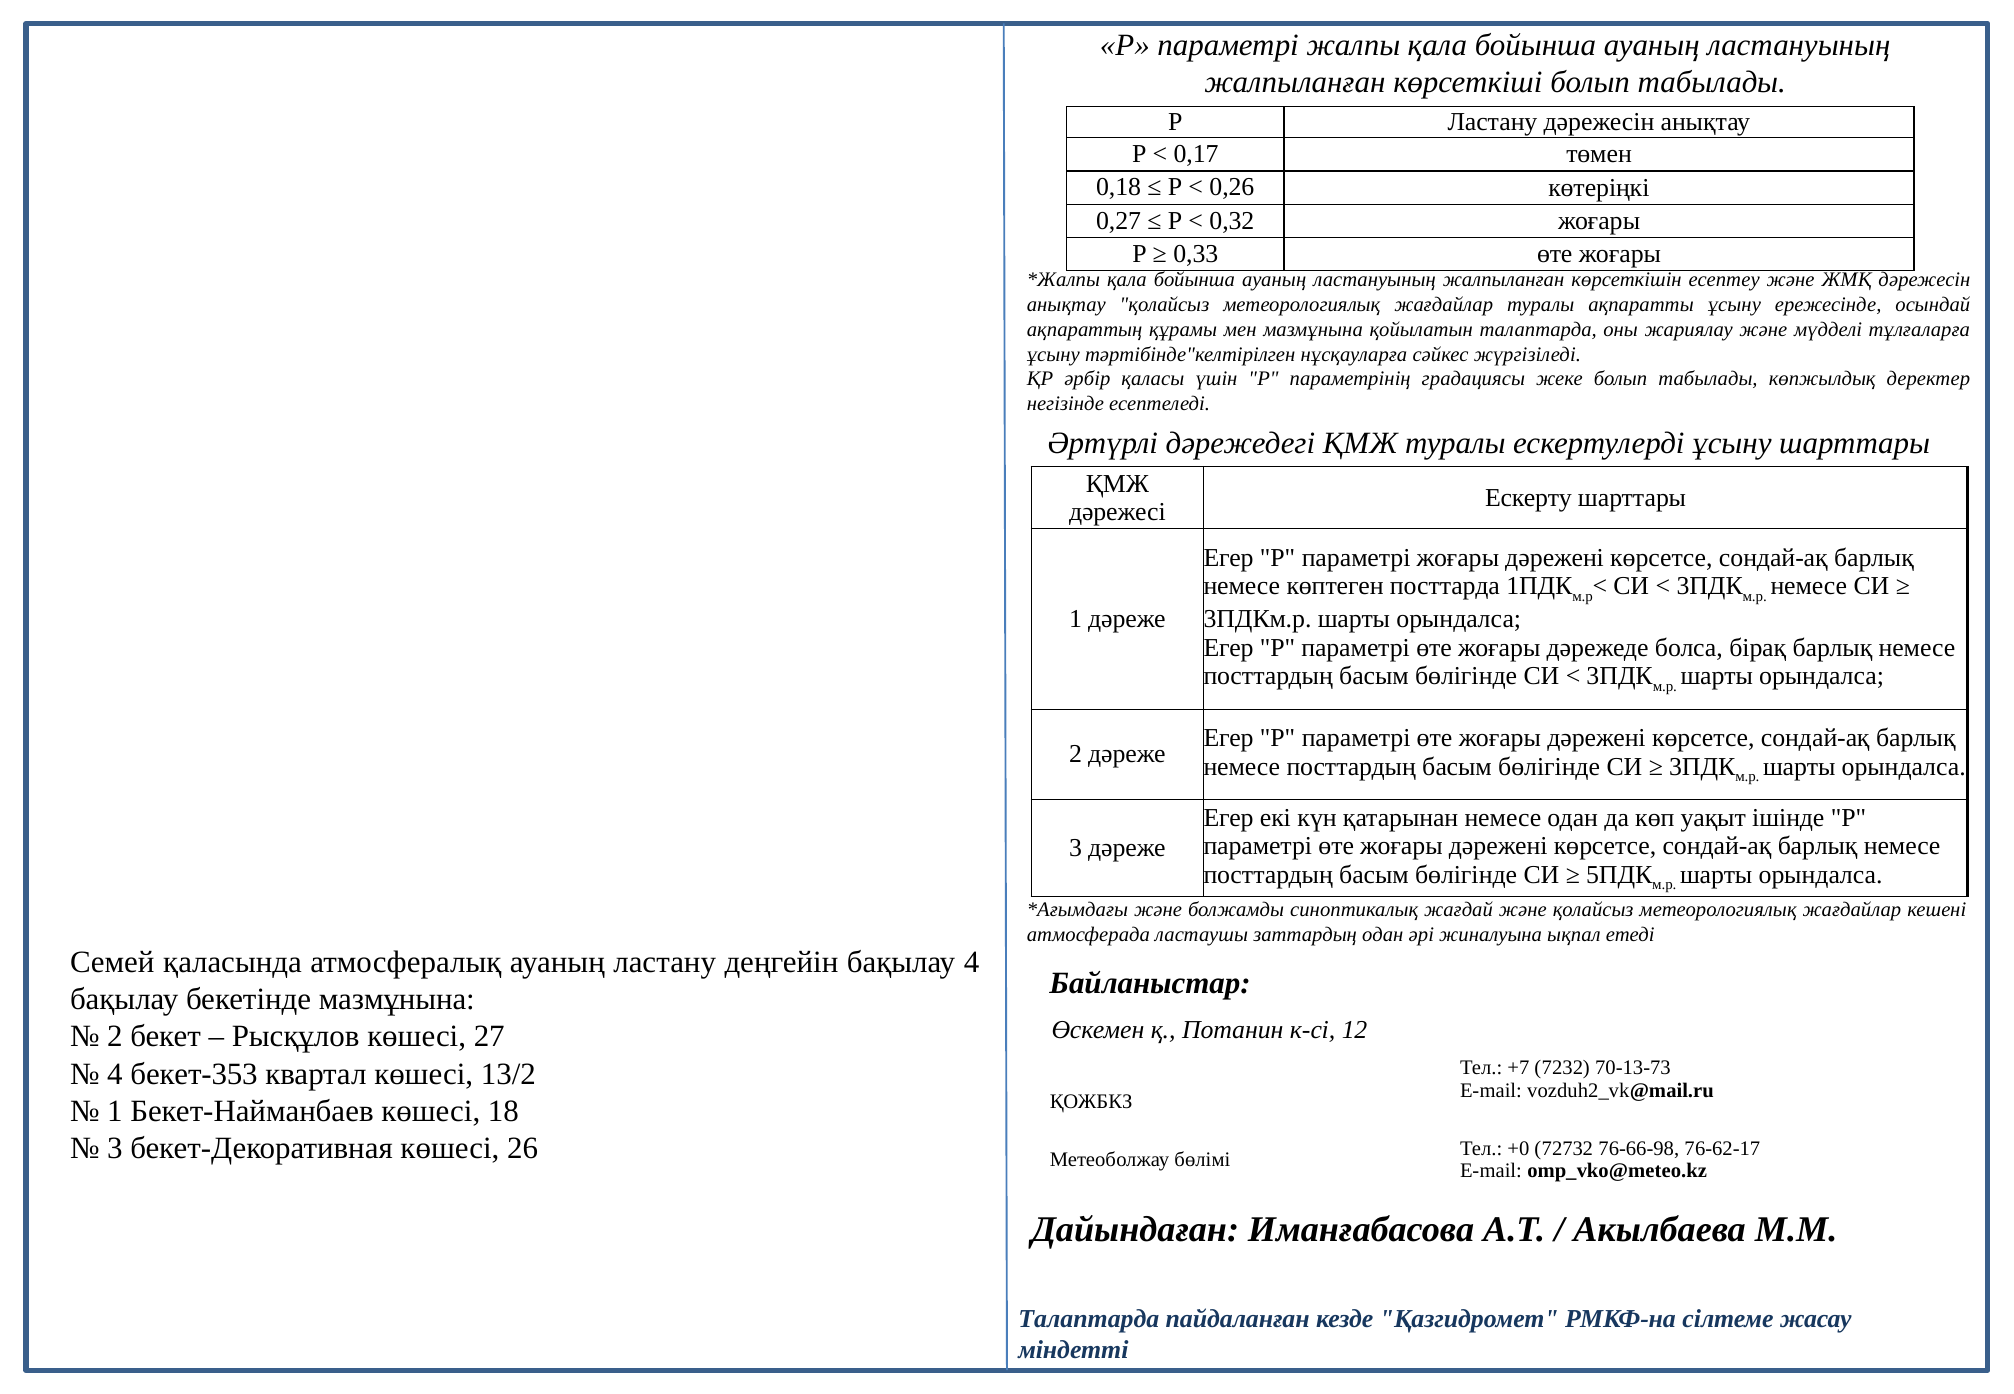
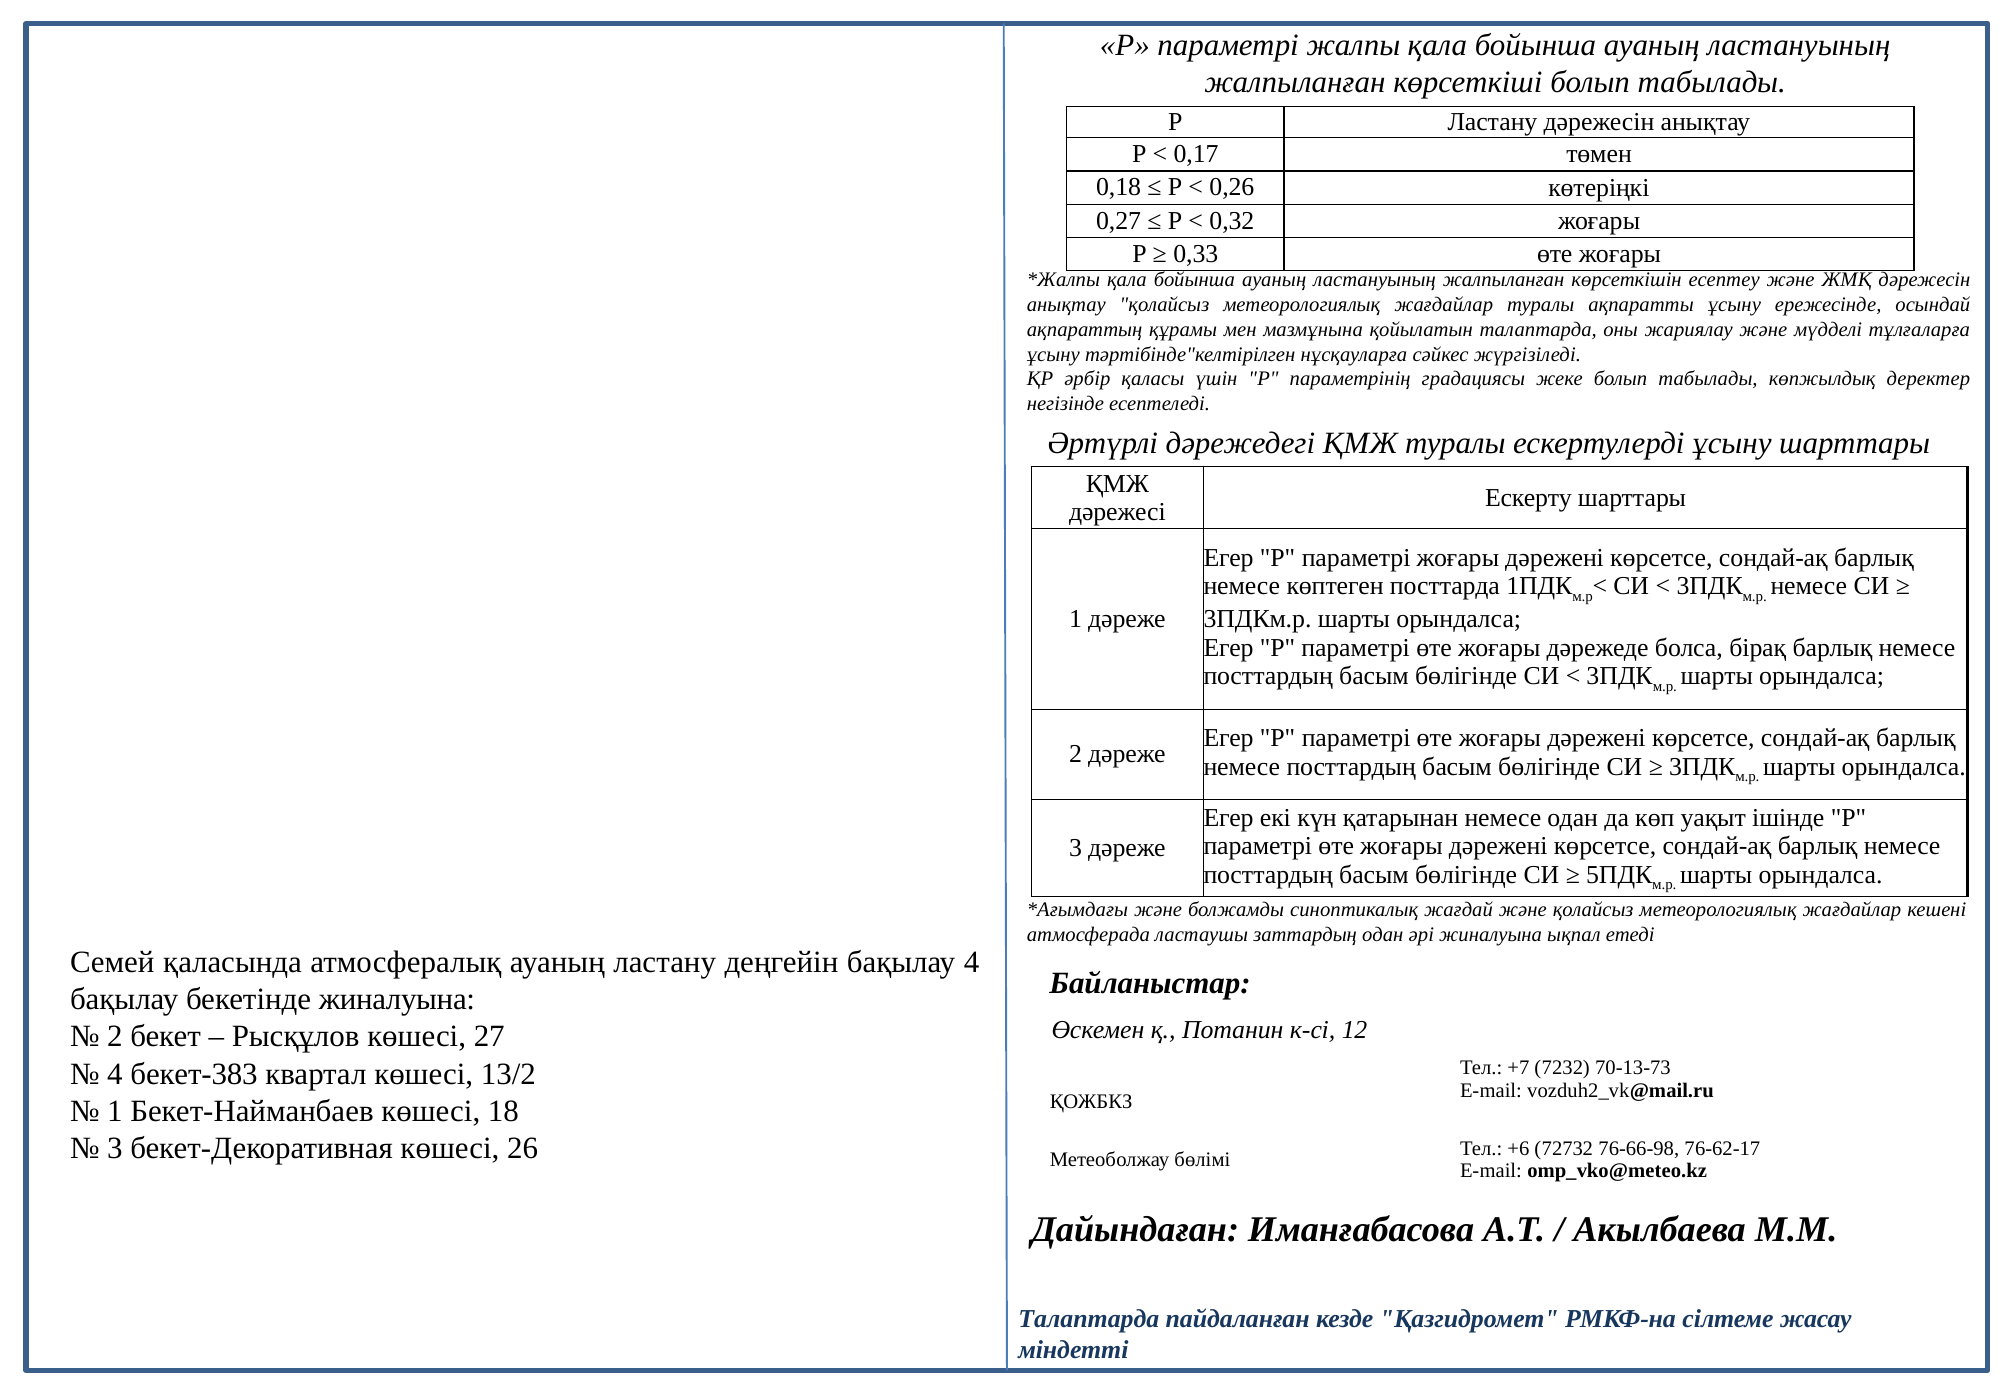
бекетінде мазмұнына: мазмұнына -> жиналуына
бекет-353: бекет-353 -> бекет-383
+0: +0 -> +6
